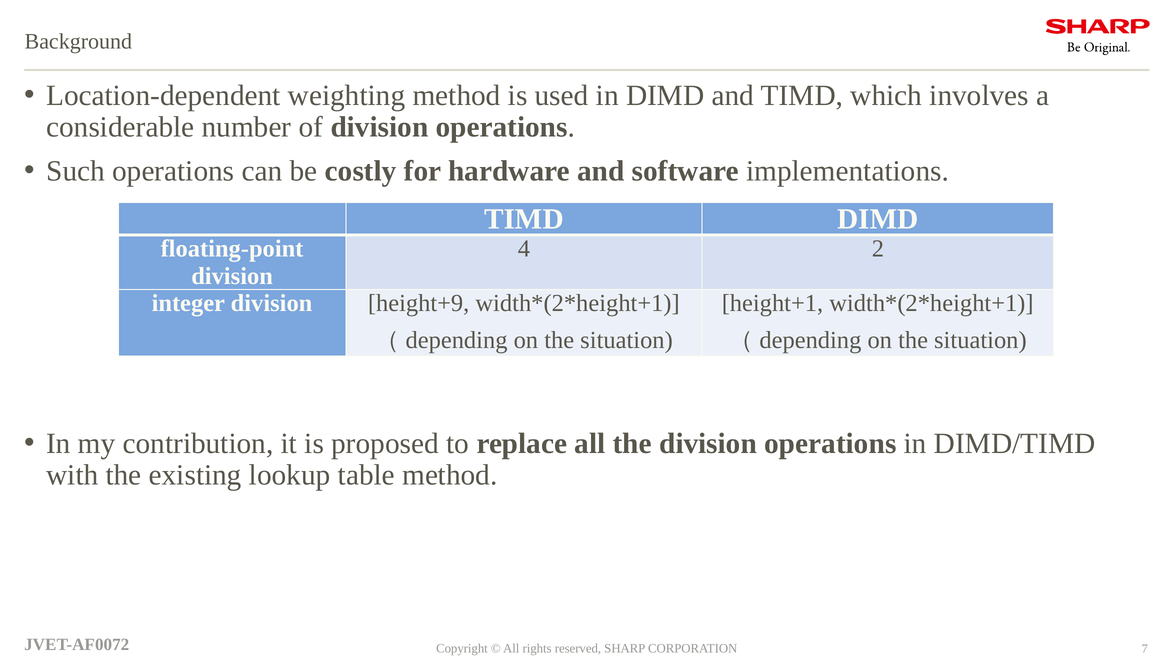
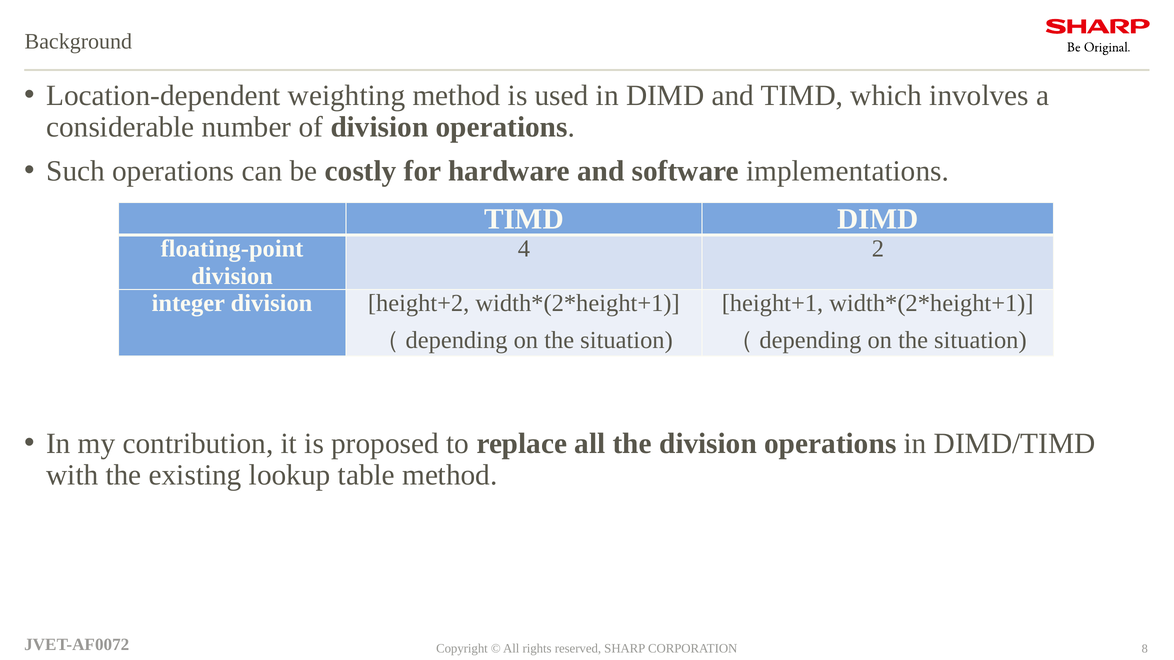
height+9: height+9 -> height+2
7: 7 -> 8
